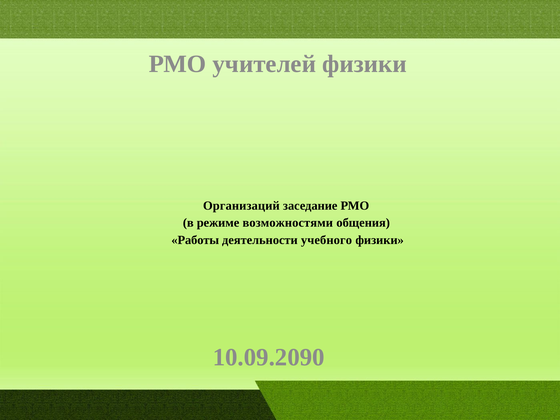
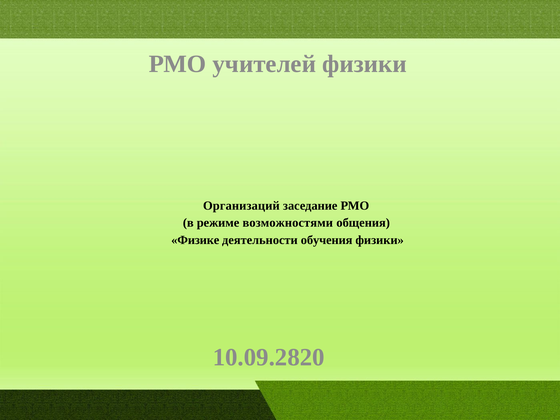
Работы: Работы -> Физике
учебного: учебного -> обучения
10.09.2090: 10.09.2090 -> 10.09.2820
